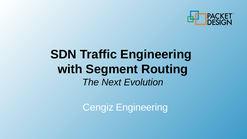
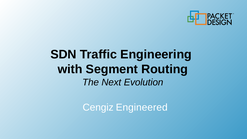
Cengiz Engineering: Engineering -> Engineered
